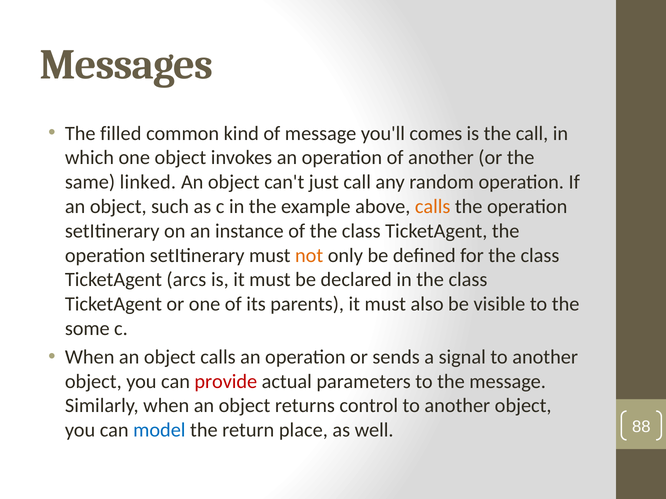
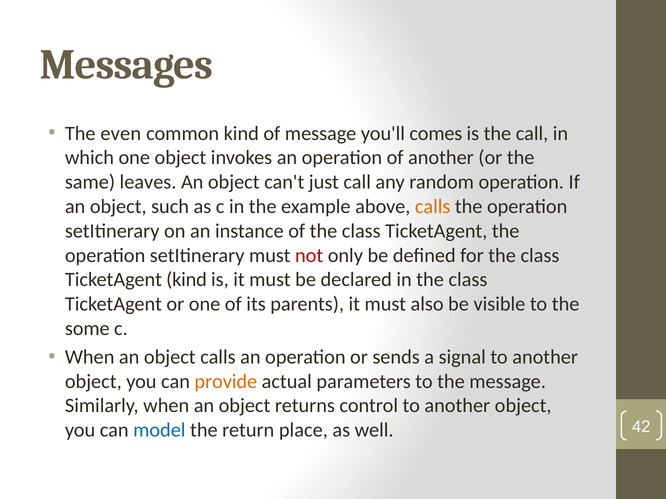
filled: filled -> even
linked: linked -> leaves
not colour: orange -> red
TicketAgent arcs: arcs -> kind
provide colour: red -> orange
88: 88 -> 42
